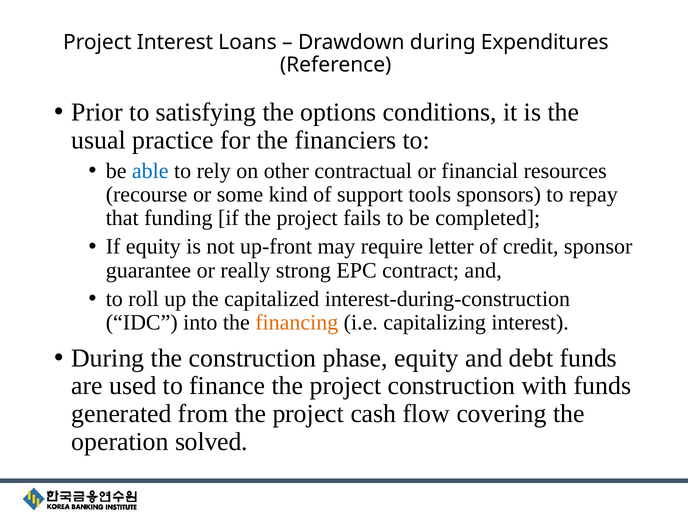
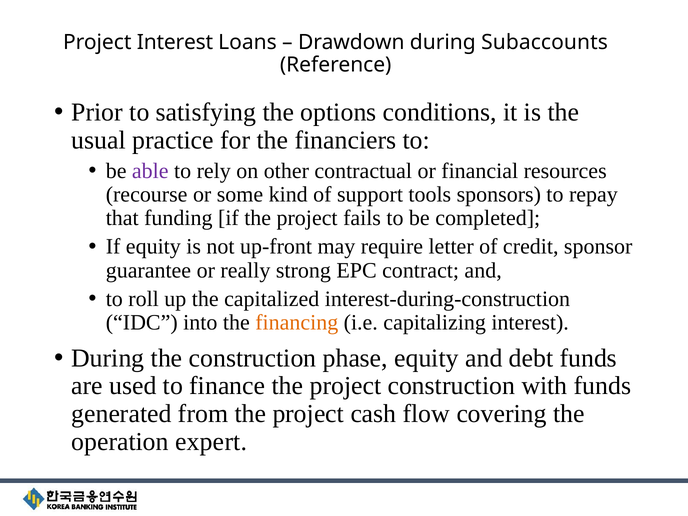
Expenditures: Expenditures -> Subaccounts
able colour: blue -> purple
solved: solved -> expert
